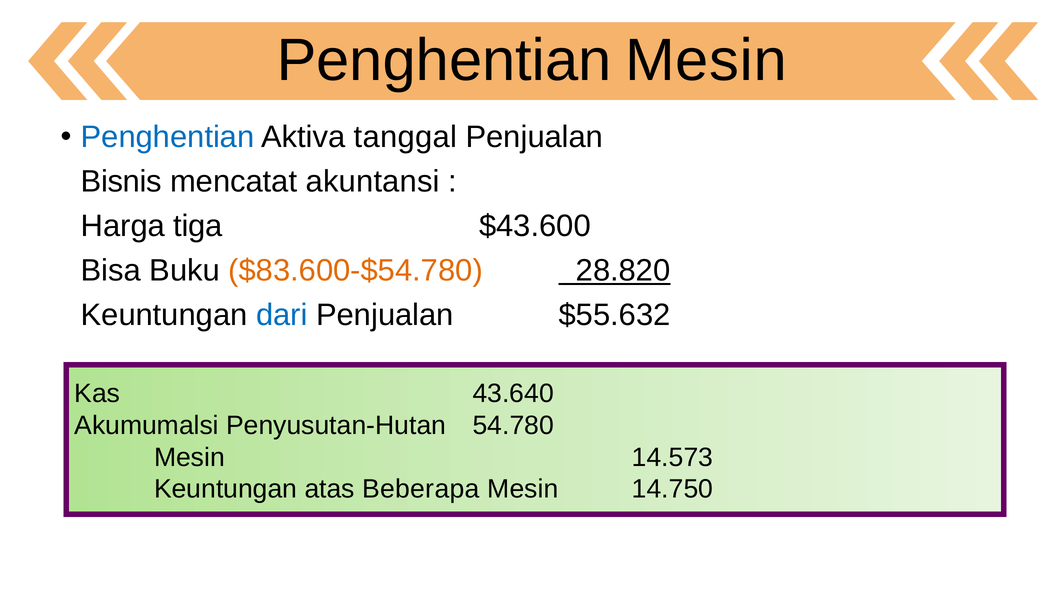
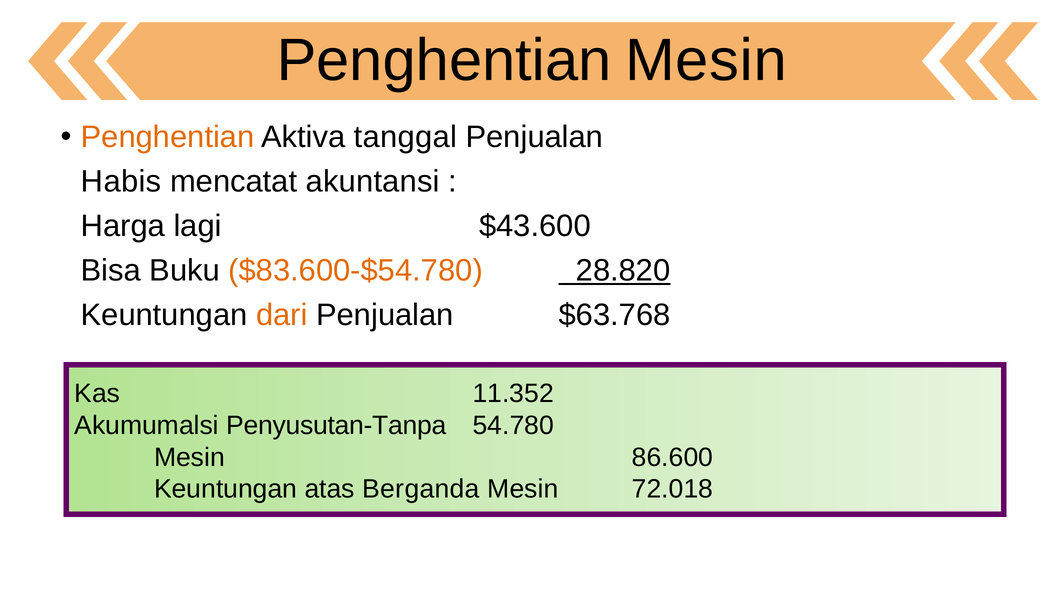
Penghentian at (168, 137) colour: blue -> orange
Bisnis: Bisnis -> Habis
tiga: tiga -> lagi
dari colour: blue -> orange
$55.632: $55.632 -> $63.768
43.640: 43.640 -> 11.352
Penyusutan-Hutan: Penyusutan-Hutan -> Penyusutan-Tanpa
14.573: 14.573 -> 86.600
Beberapa: Beberapa -> Berganda
14.750: 14.750 -> 72.018
